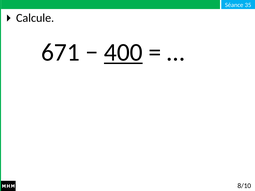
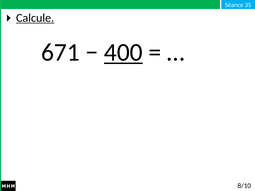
Calcule underline: none -> present
